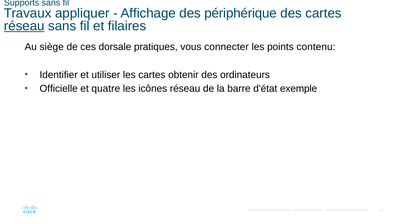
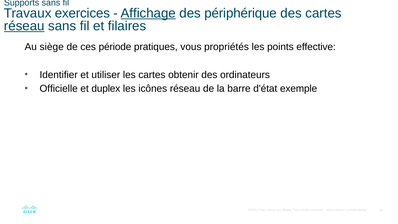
appliquer: appliquer -> exercices
Affichage underline: none -> present
dorsale: dorsale -> période
connecter: connecter -> propriétés
contenu: contenu -> effective
quatre: quatre -> duplex
